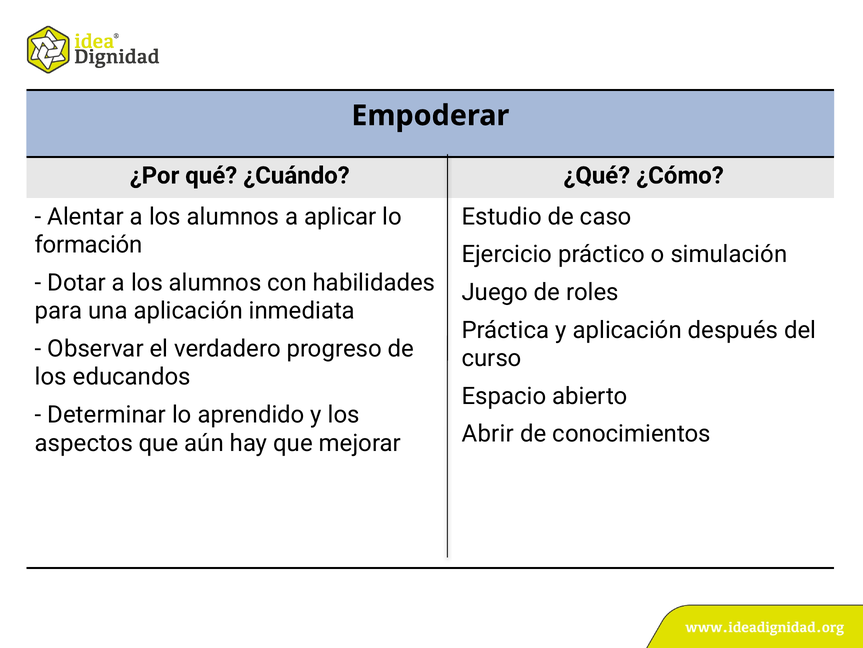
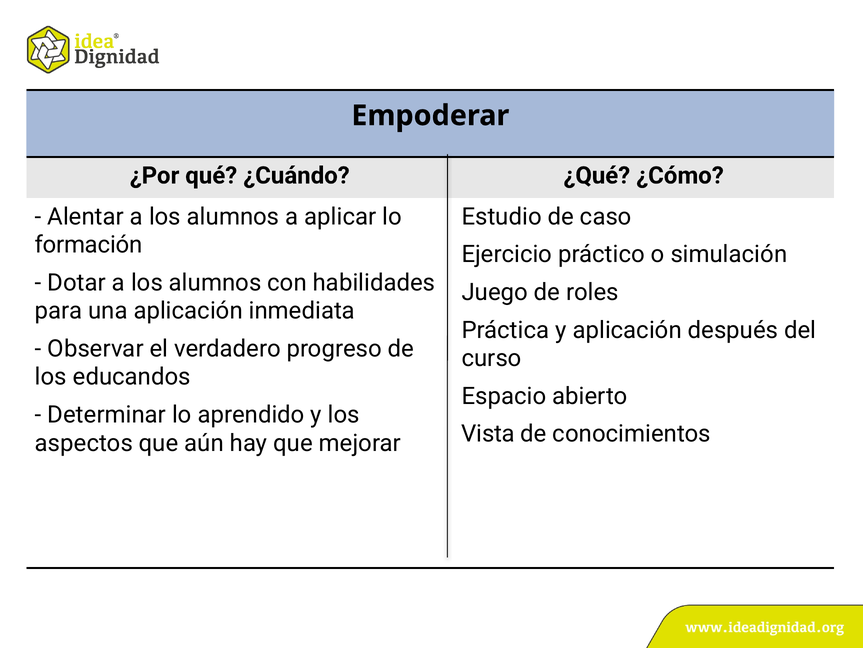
Abrir: Abrir -> Vista
